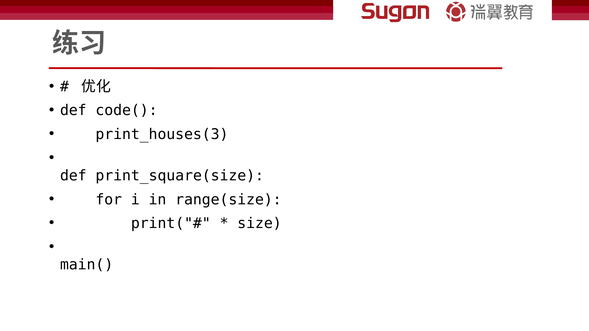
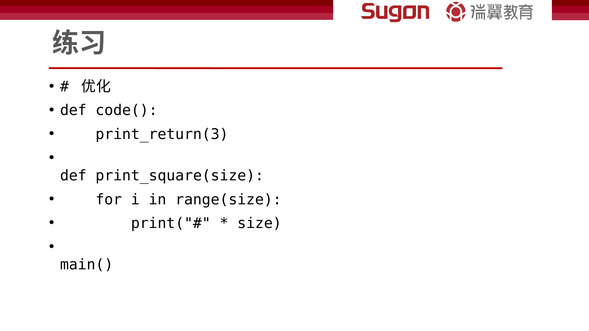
print_houses(3: print_houses(3 -> print_return(3
